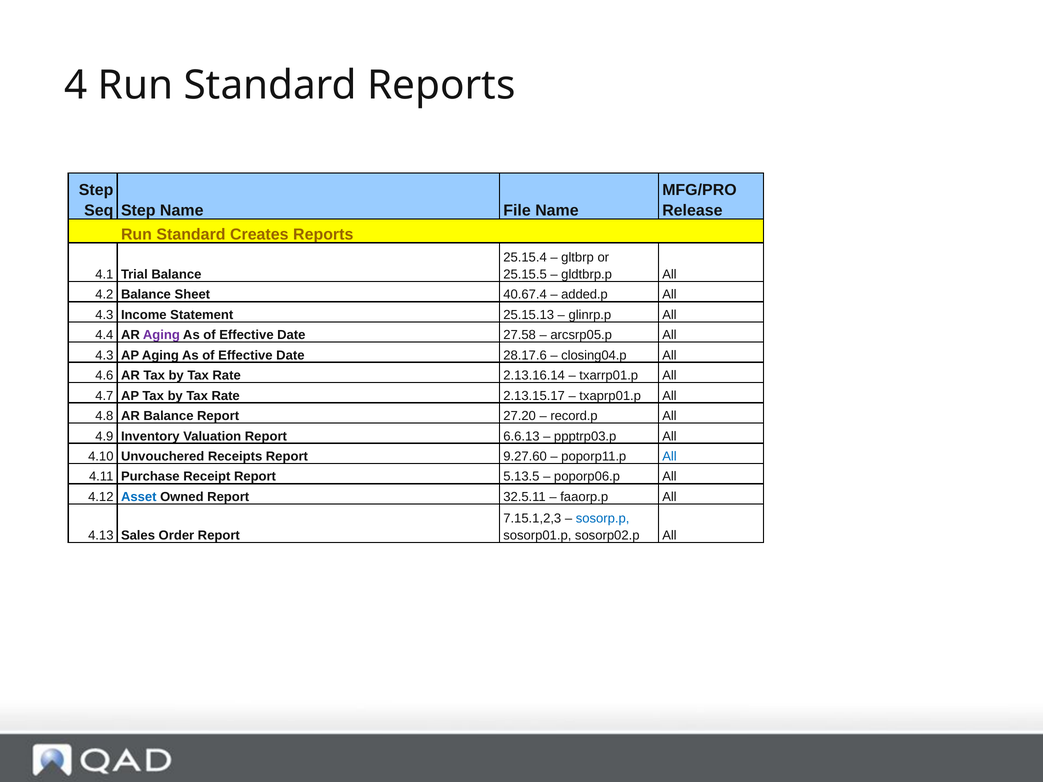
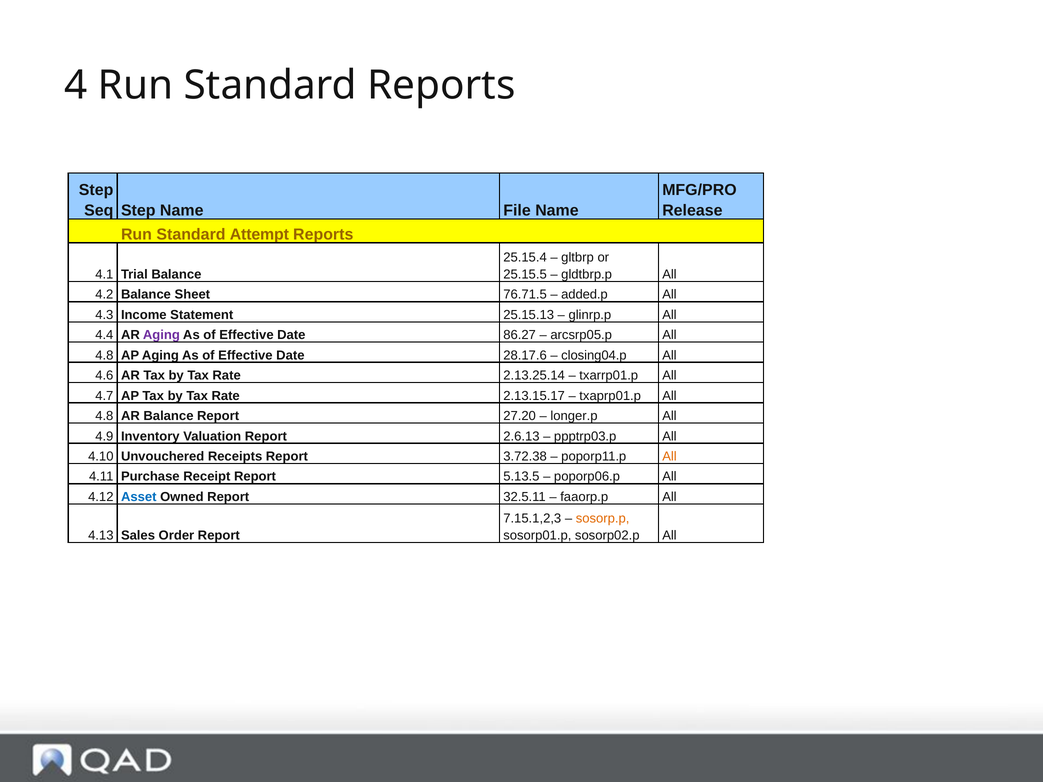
Creates: Creates -> Attempt
40.67.4: 40.67.4 -> 76.71.5
27.58: 27.58 -> 86.27
4.3 at (104, 355): 4.3 -> 4.8
2.13.16.14: 2.13.16.14 -> 2.13.25.14
record.p: record.p -> longer.p
6.6.13: 6.6.13 -> 2.6.13
9.27.60: 9.27.60 -> 3.72.38
All at (669, 457) colour: blue -> orange
sosorp.p colour: blue -> orange
